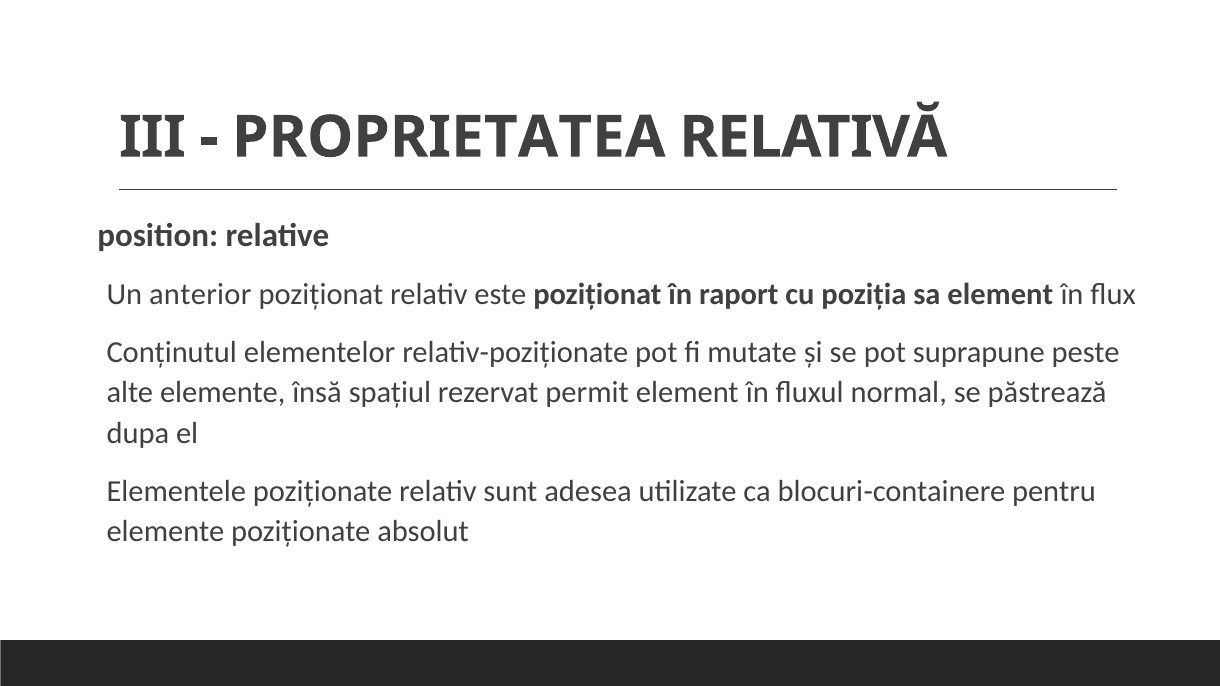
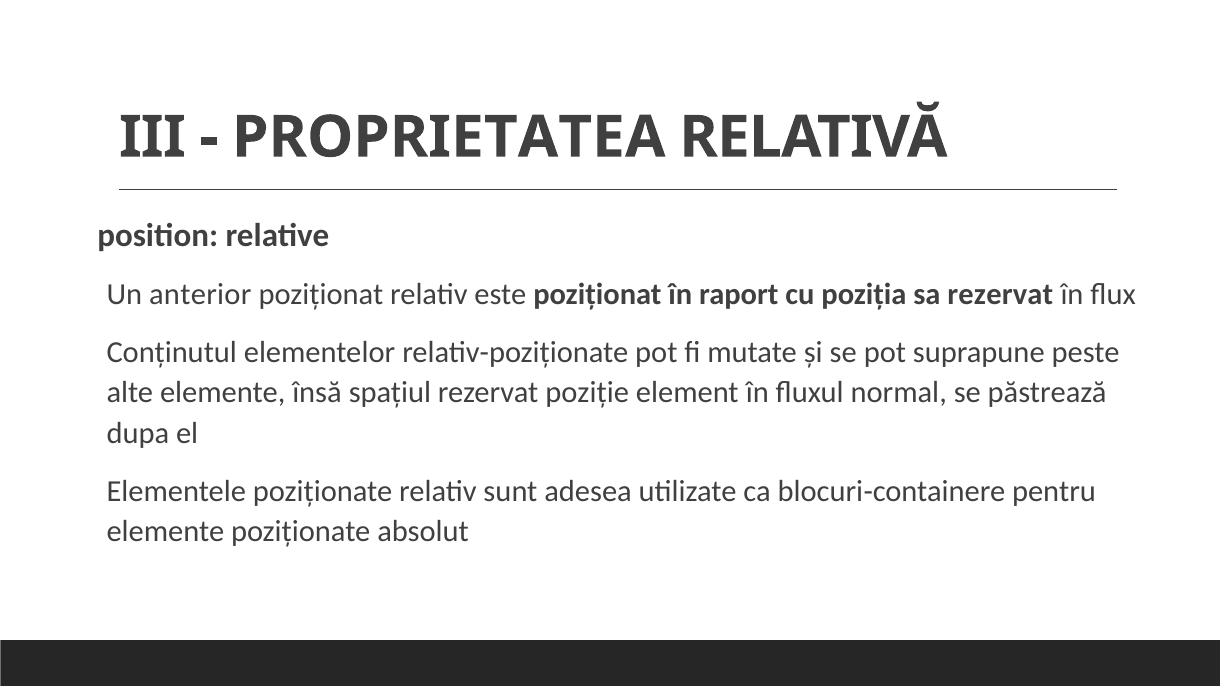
sa element: element -> rezervat
permit: permit -> poziție
